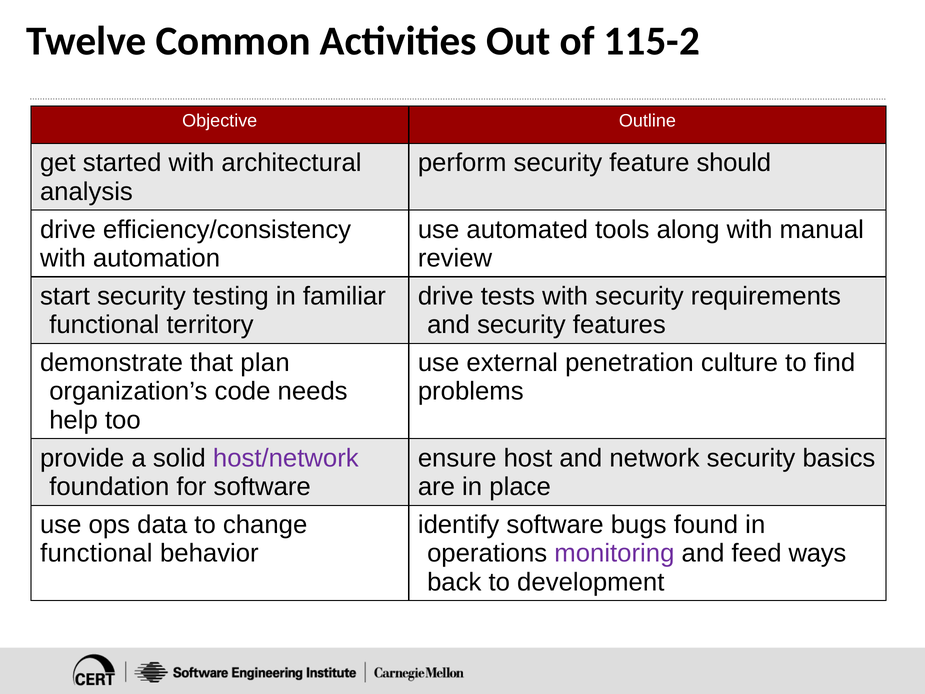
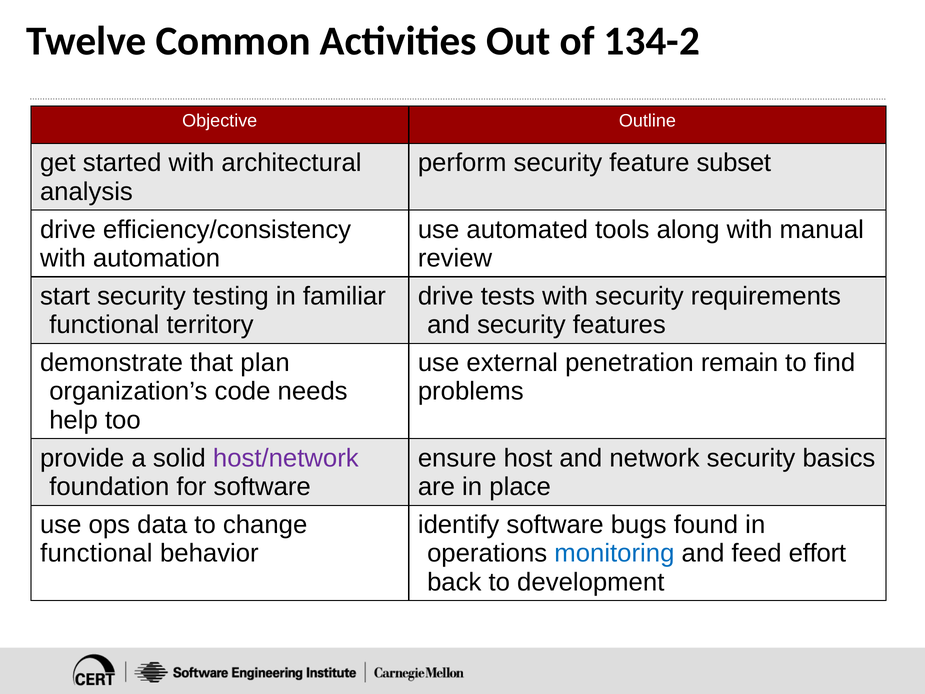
115-2: 115-2 -> 134-2
should: should -> subset
culture: culture -> remain
monitoring colour: purple -> blue
ways: ways -> effort
